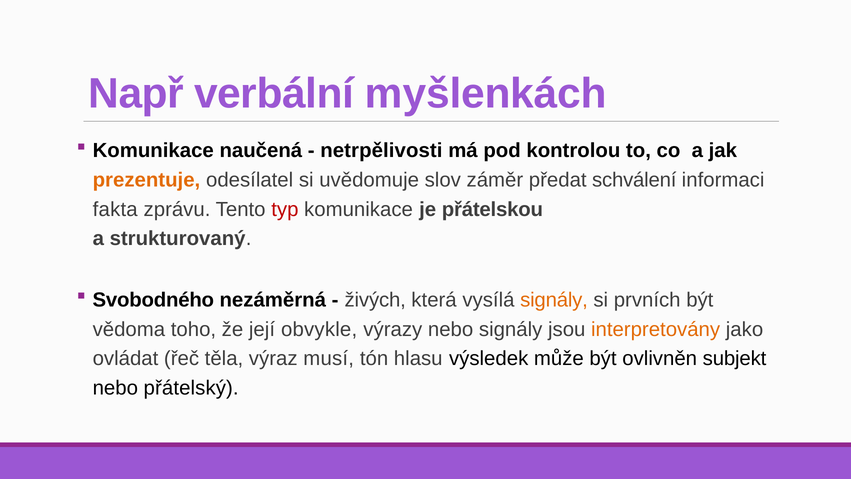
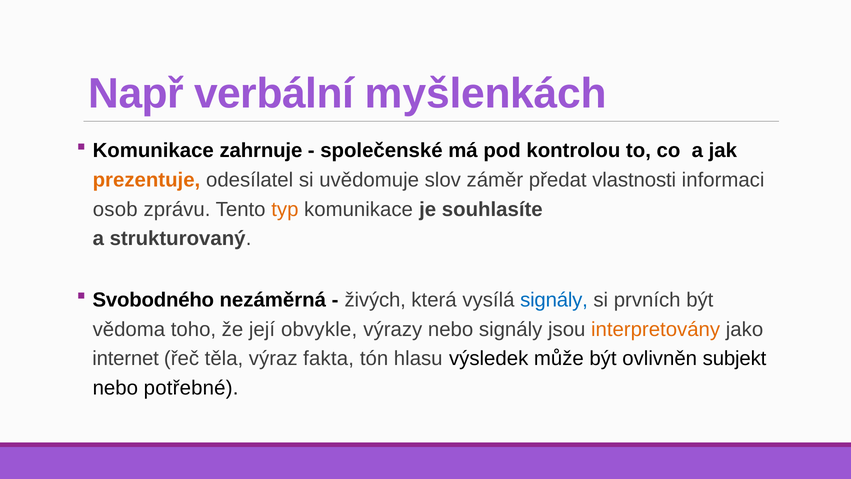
naučená: naučená -> zahrnuje
netrpělivosti: netrpělivosti -> společenské
schválení: schválení -> vlastnosti
fakta: fakta -> osob
typ colour: red -> orange
přátelskou: přátelskou -> souhlasíte
signály at (554, 300) colour: orange -> blue
ovládat: ovládat -> internet
musí: musí -> fakta
přátelský: přátelský -> potřebné
